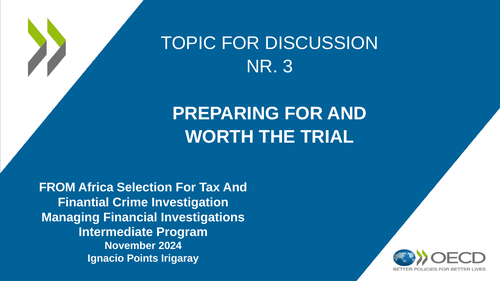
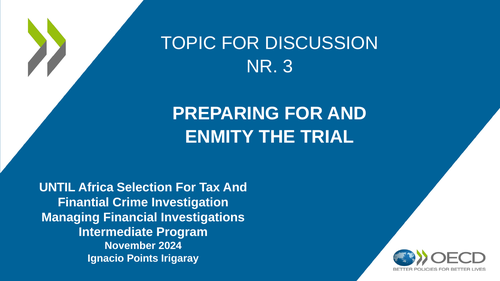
WORTH: WORTH -> ENMITY
FROM: FROM -> UNTIL
